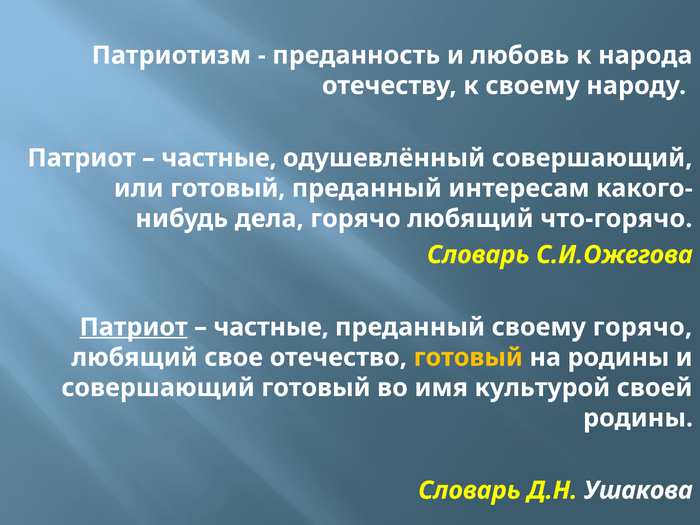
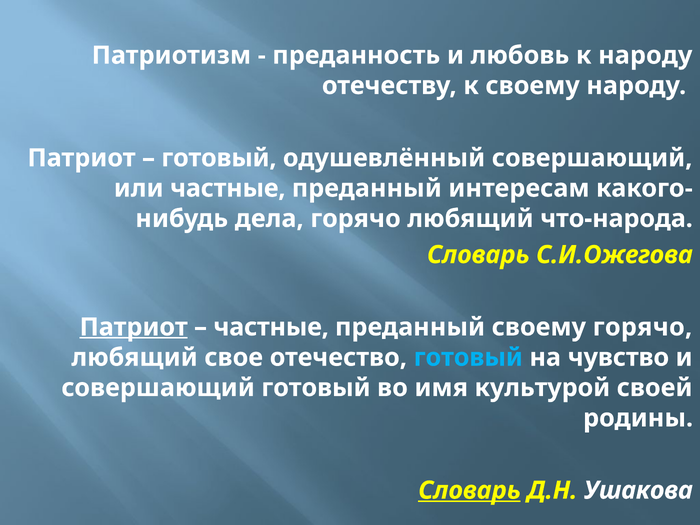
к народа: народа -> народу
частные at (219, 158): частные -> готовый
или готовый: готовый -> частные
что-горячо: что-горячо -> что-народа
готовый at (468, 357) colour: yellow -> light blue
на родины: родины -> чувство
Словарь at (469, 490) underline: none -> present
